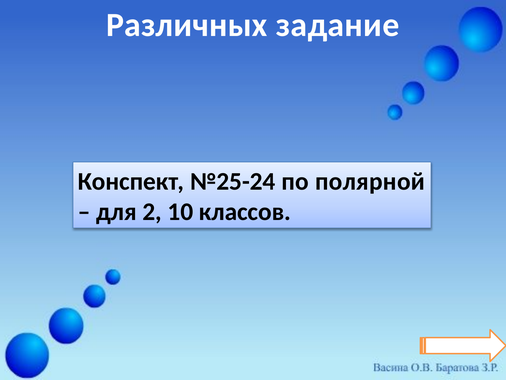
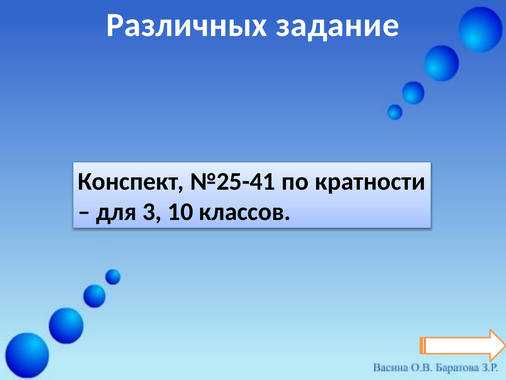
№25-24: №25-24 -> №25-41
полярной: полярной -> кратности
2: 2 -> 3
